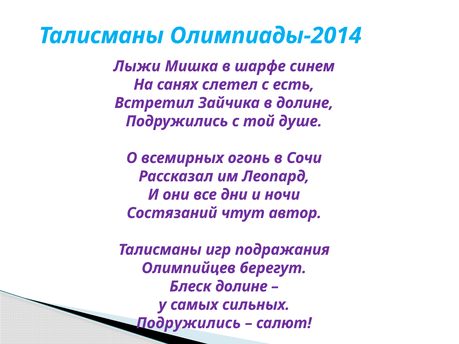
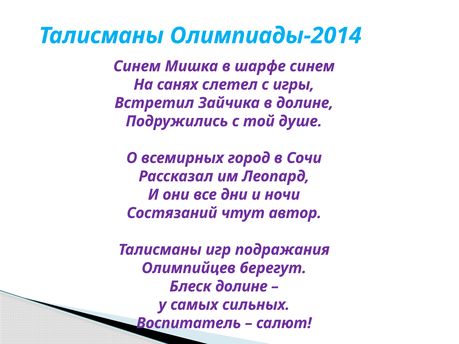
Лыжи at (137, 66): Лыжи -> Синем
есть: есть -> игры
огонь: огонь -> город
Подружились at (189, 323): Подружились -> Воспитатель
